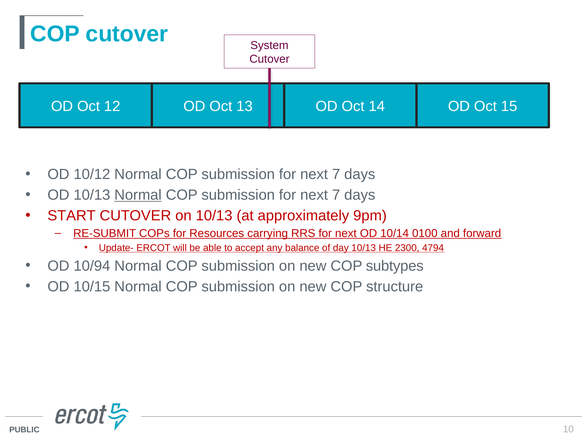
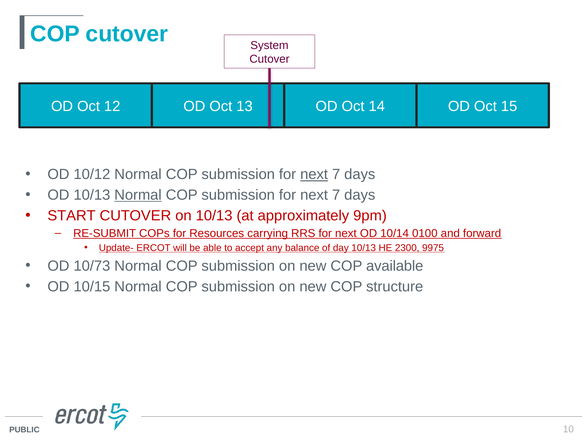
next at (314, 174) underline: none -> present
4794: 4794 -> 9975
10/94: 10/94 -> 10/73
subtypes: subtypes -> available
